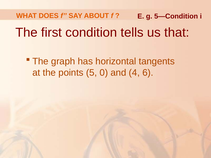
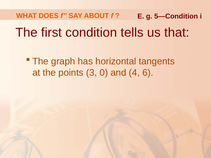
5: 5 -> 3
